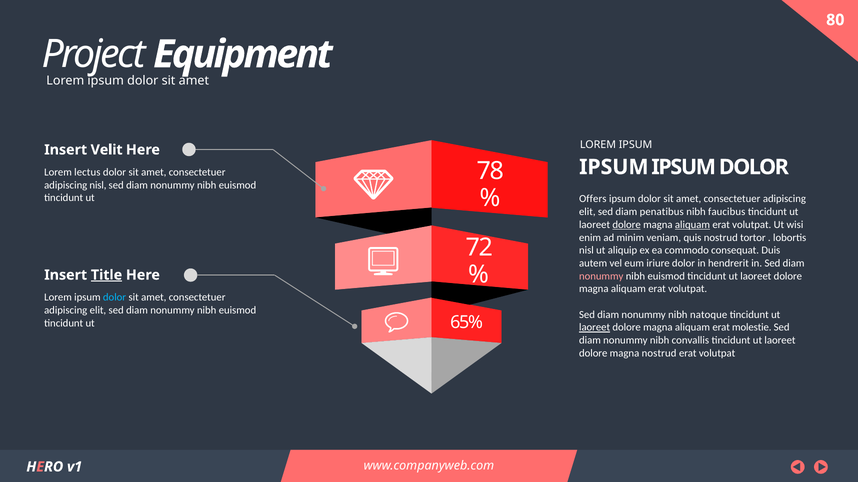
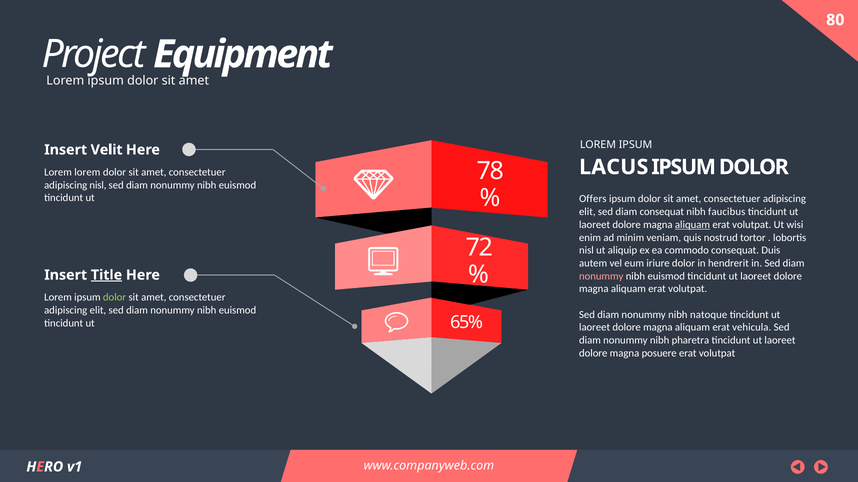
IPSUM at (614, 167): IPSUM -> LACUS
Lorem lectus: lectus -> lorem
diam penatibus: penatibus -> consequat
dolore at (627, 225) underline: present -> none
dolor at (115, 298) colour: light blue -> light green
laoreet at (595, 328) underline: present -> none
molestie: molestie -> vehicula
convallis: convallis -> pharetra
magna nostrud: nostrud -> posuere
